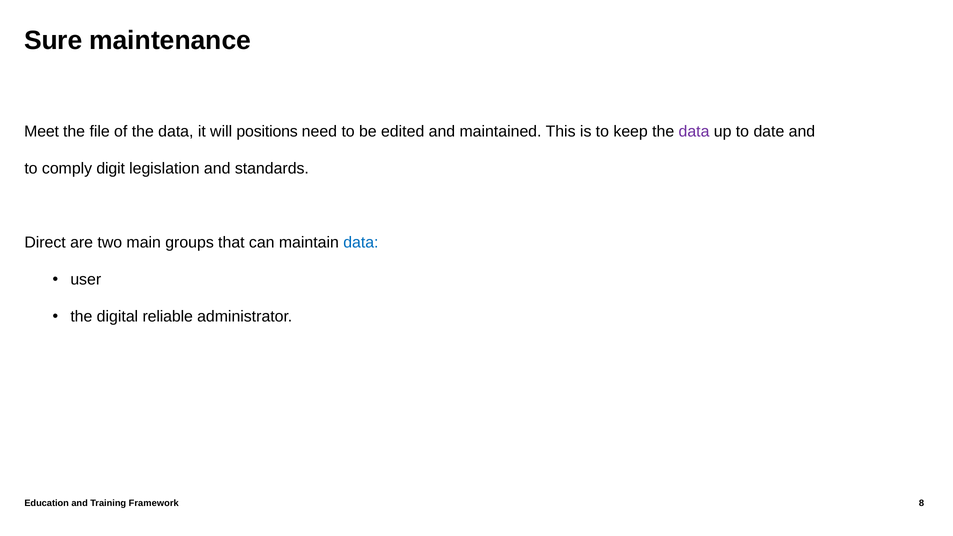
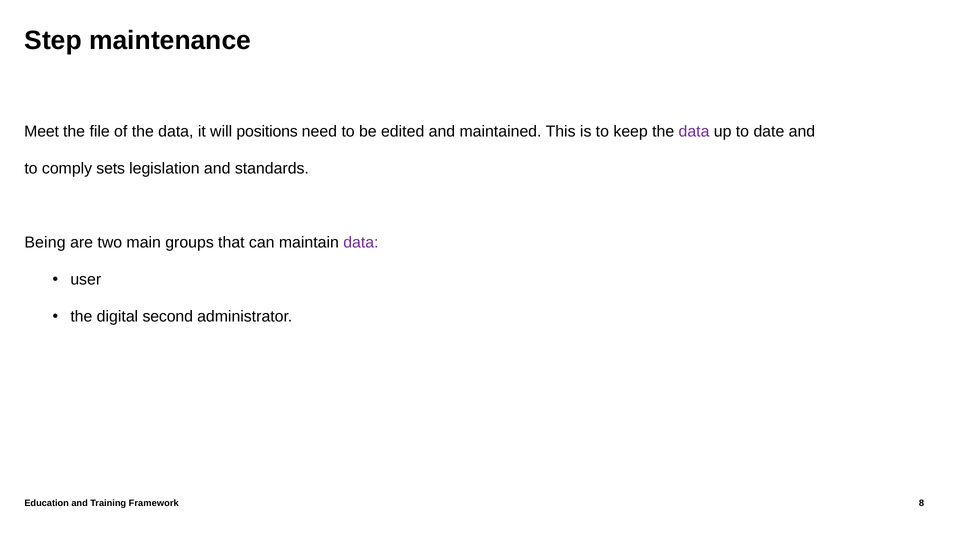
Sure: Sure -> Step
digit: digit -> sets
Direct: Direct -> Being
data at (361, 243) colour: blue -> purple
reliable: reliable -> second
